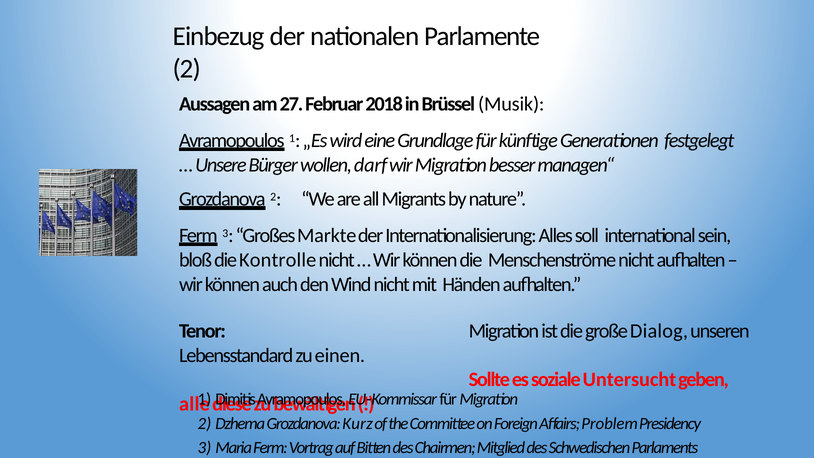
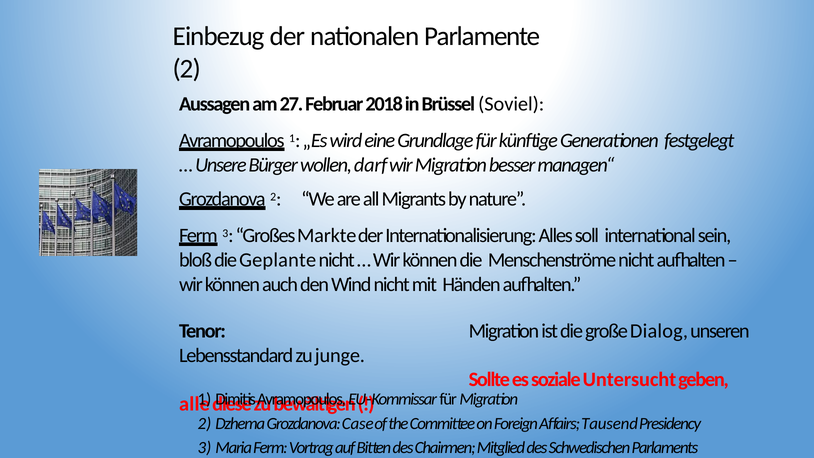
Musik: Musik -> Soviel
Kontrolle: Kontrolle -> Geplante
einen: einen -> junge
Kurz: Kurz -> Case
Problem: Problem -> Tausend
